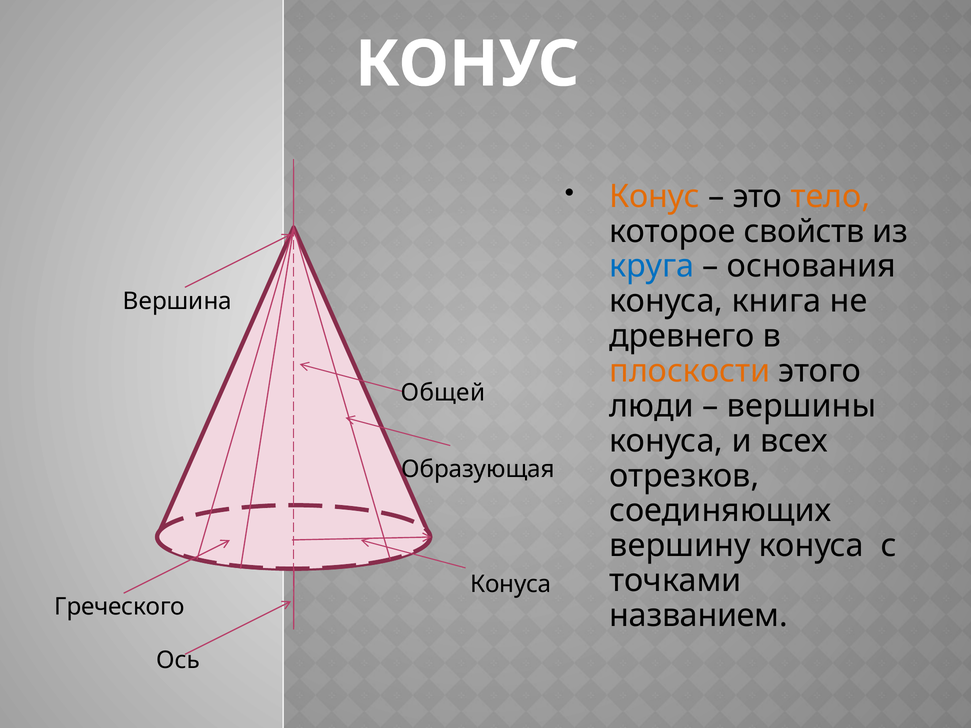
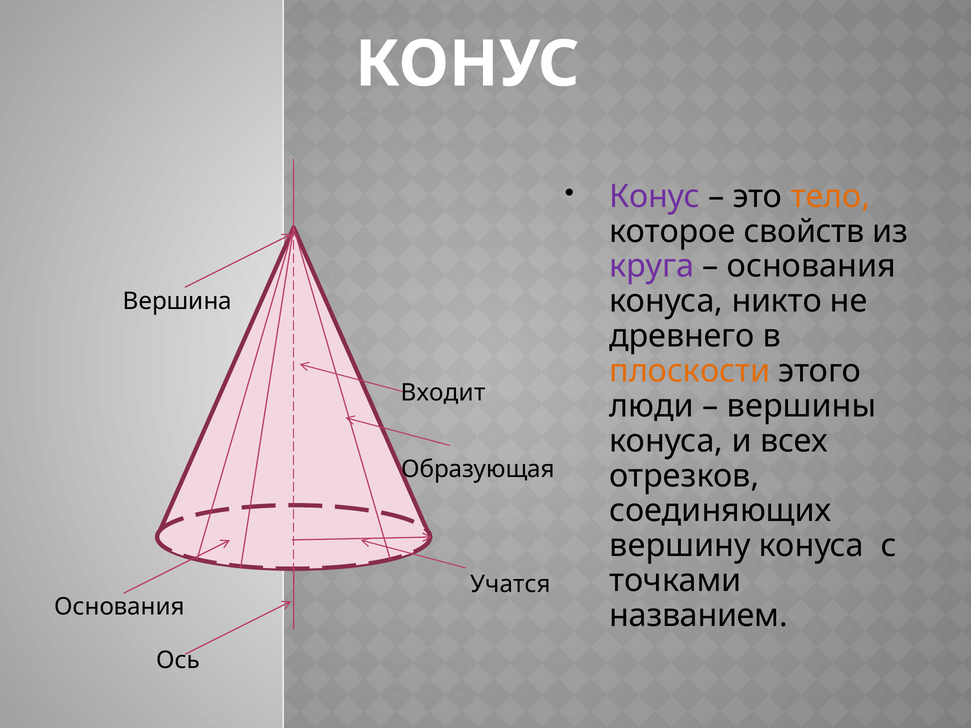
Конус at (655, 197) colour: orange -> purple
круга colour: blue -> purple
книга: книга -> никто
Общей: Общей -> Входит
Конуса at (511, 584): Конуса -> Учатся
Греческого at (120, 607): Греческого -> Основания
